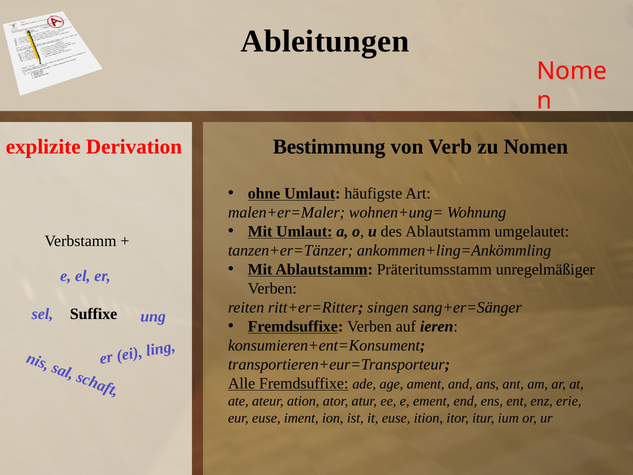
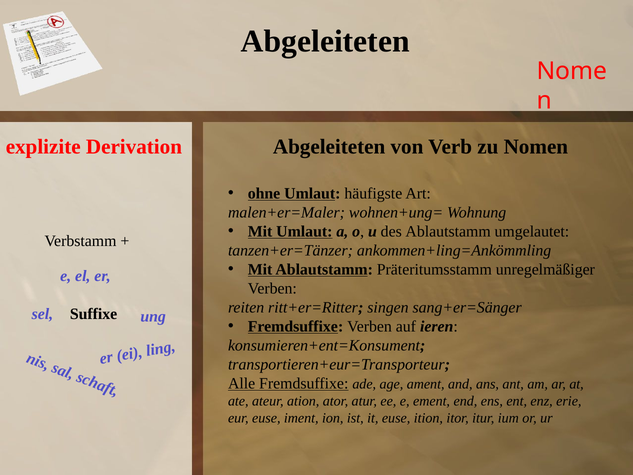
Ableitungen at (325, 41): Ableitungen -> Abgeleiteten
Bestimmung at (329, 147): Bestimmung -> Abgeleiteten
